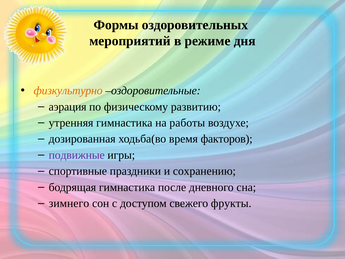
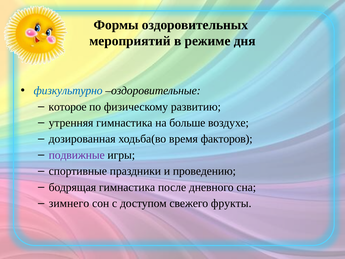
физкультурно colour: orange -> blue
аэрация: аэрация -> которое
работы: работы -> больше
сохранению: сохранению -> проведению
